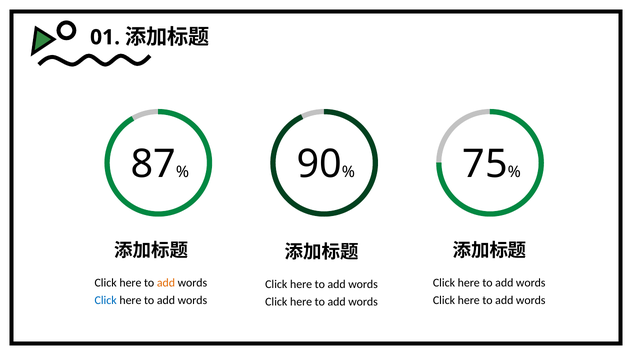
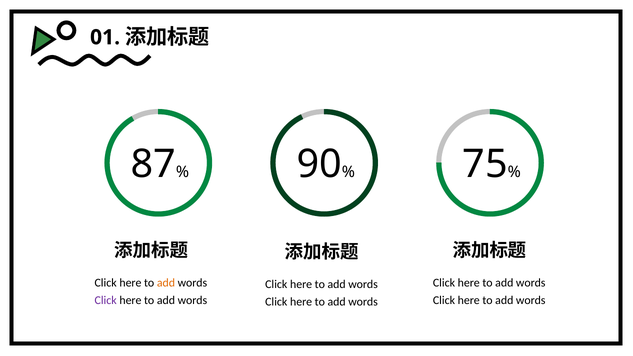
Click at (106, 300) colour: blue -> purple
